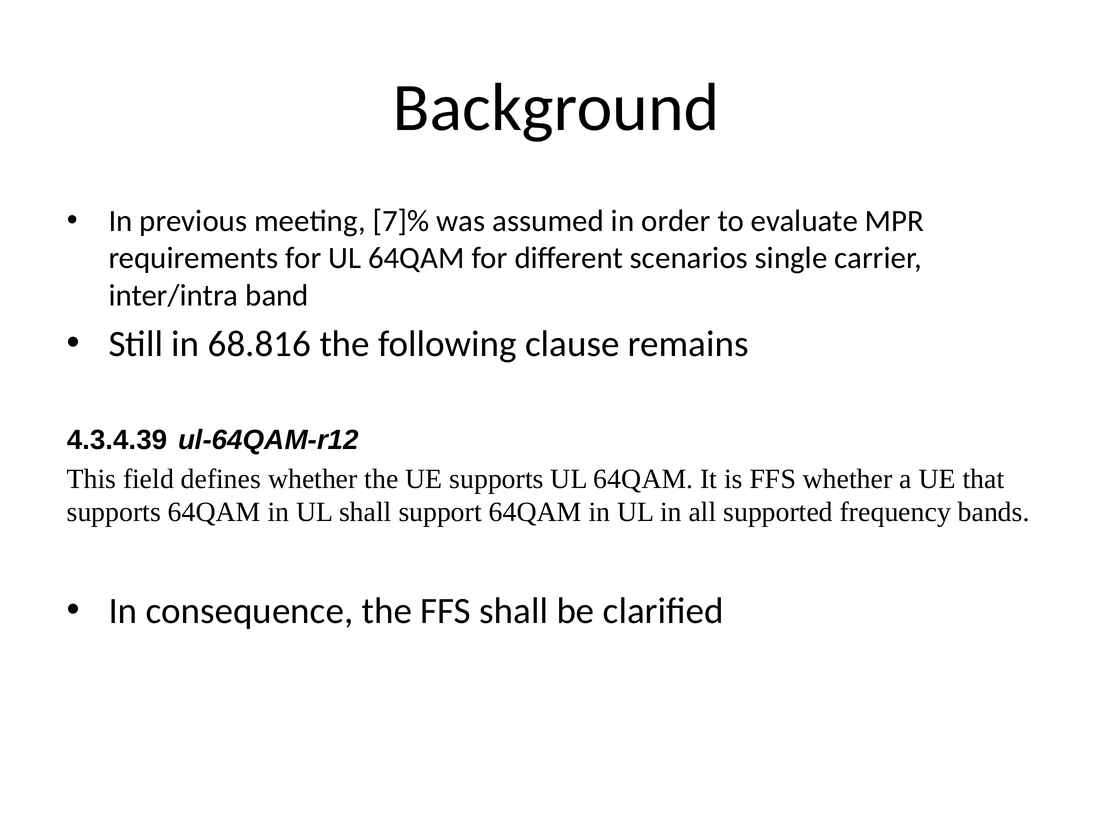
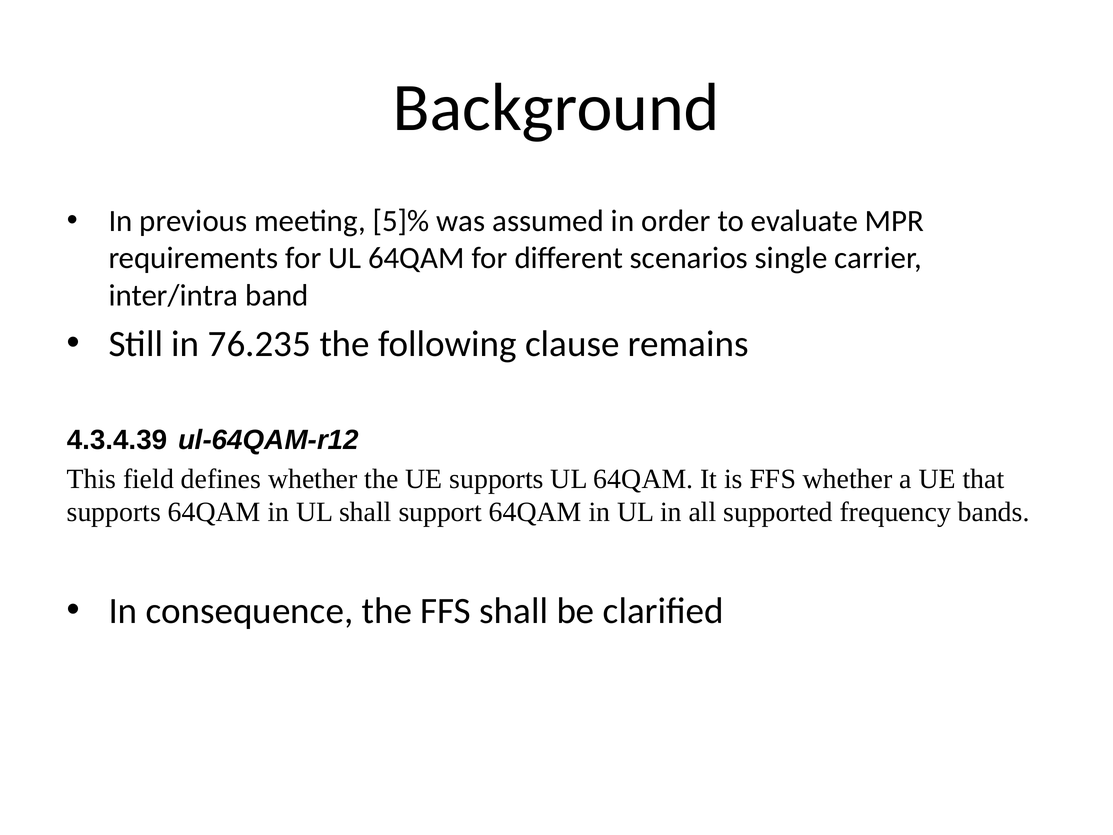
7]%: 7]% -> 5]%
68.816: 68.816 -> 76.235
